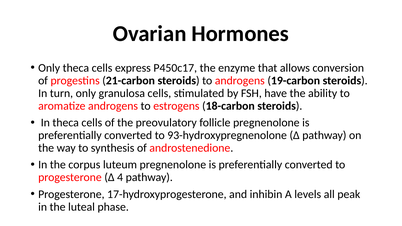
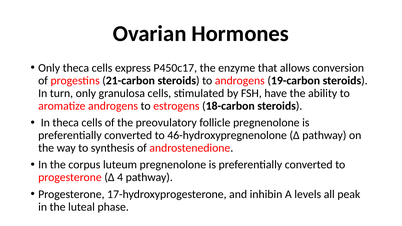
93-hydroxypregnenolone: 93-hydroxypregnenolone -> 46-hydroxypregnenolone
